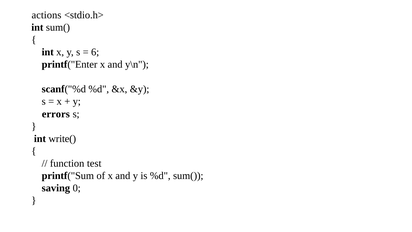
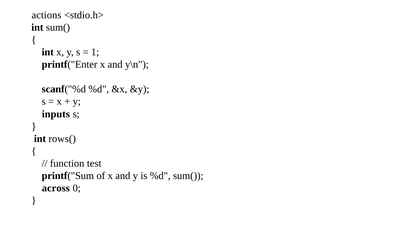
6: 6 -> 1
errors: errors -> inputs
write(: write( -> rows(
saving: saving -> across
